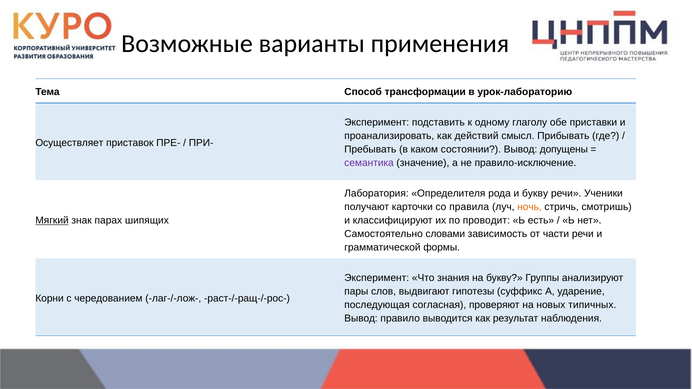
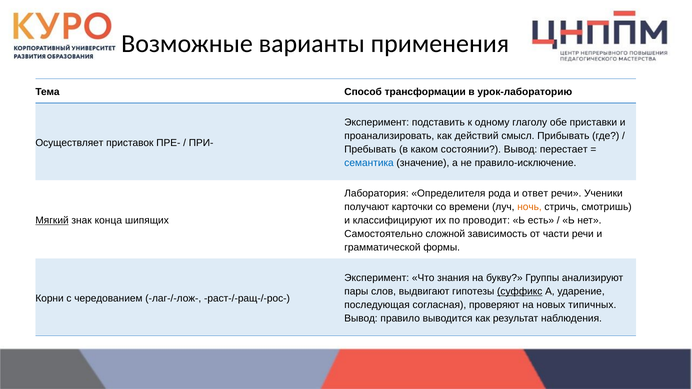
допущены: допущены -> перестает
семантика colour: purple -> blue
и букву: букву -> ответ
правила: правила -> времени
парах: парах -> конца
словами: словами -> сложной
суффикс underline: none -> present
